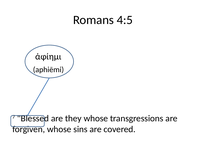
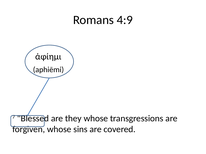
4:5: 4:5 -> 4:9
